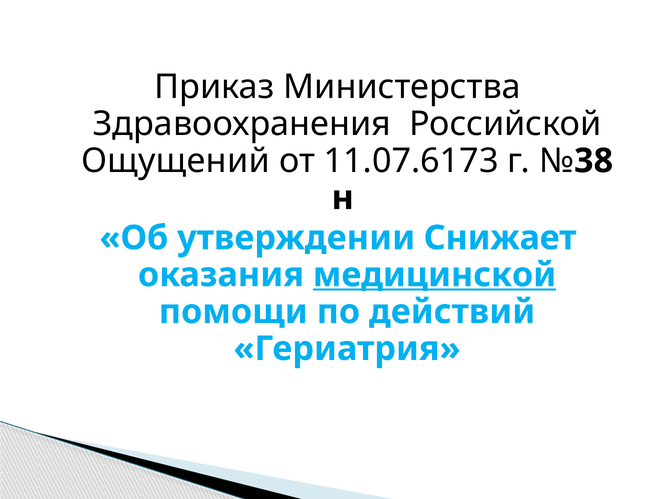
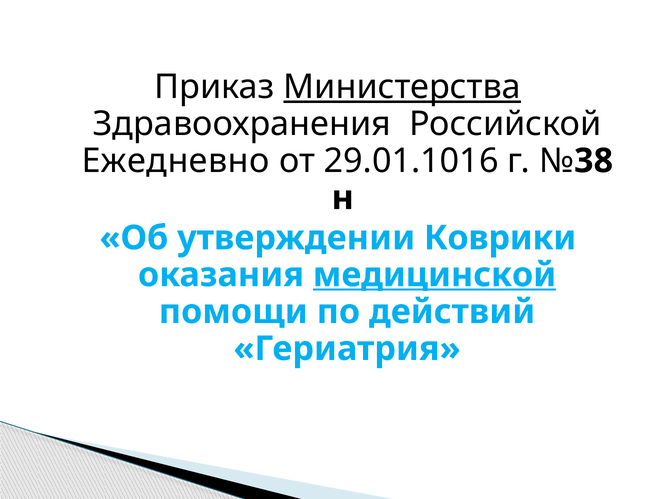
Министерства underline: none -> present
Ощущений: Ощущений -> Ежедневно
11.07.6173: 11.07.6173 -> 29.01.1016
Снижает: Снижает -> Коврики
